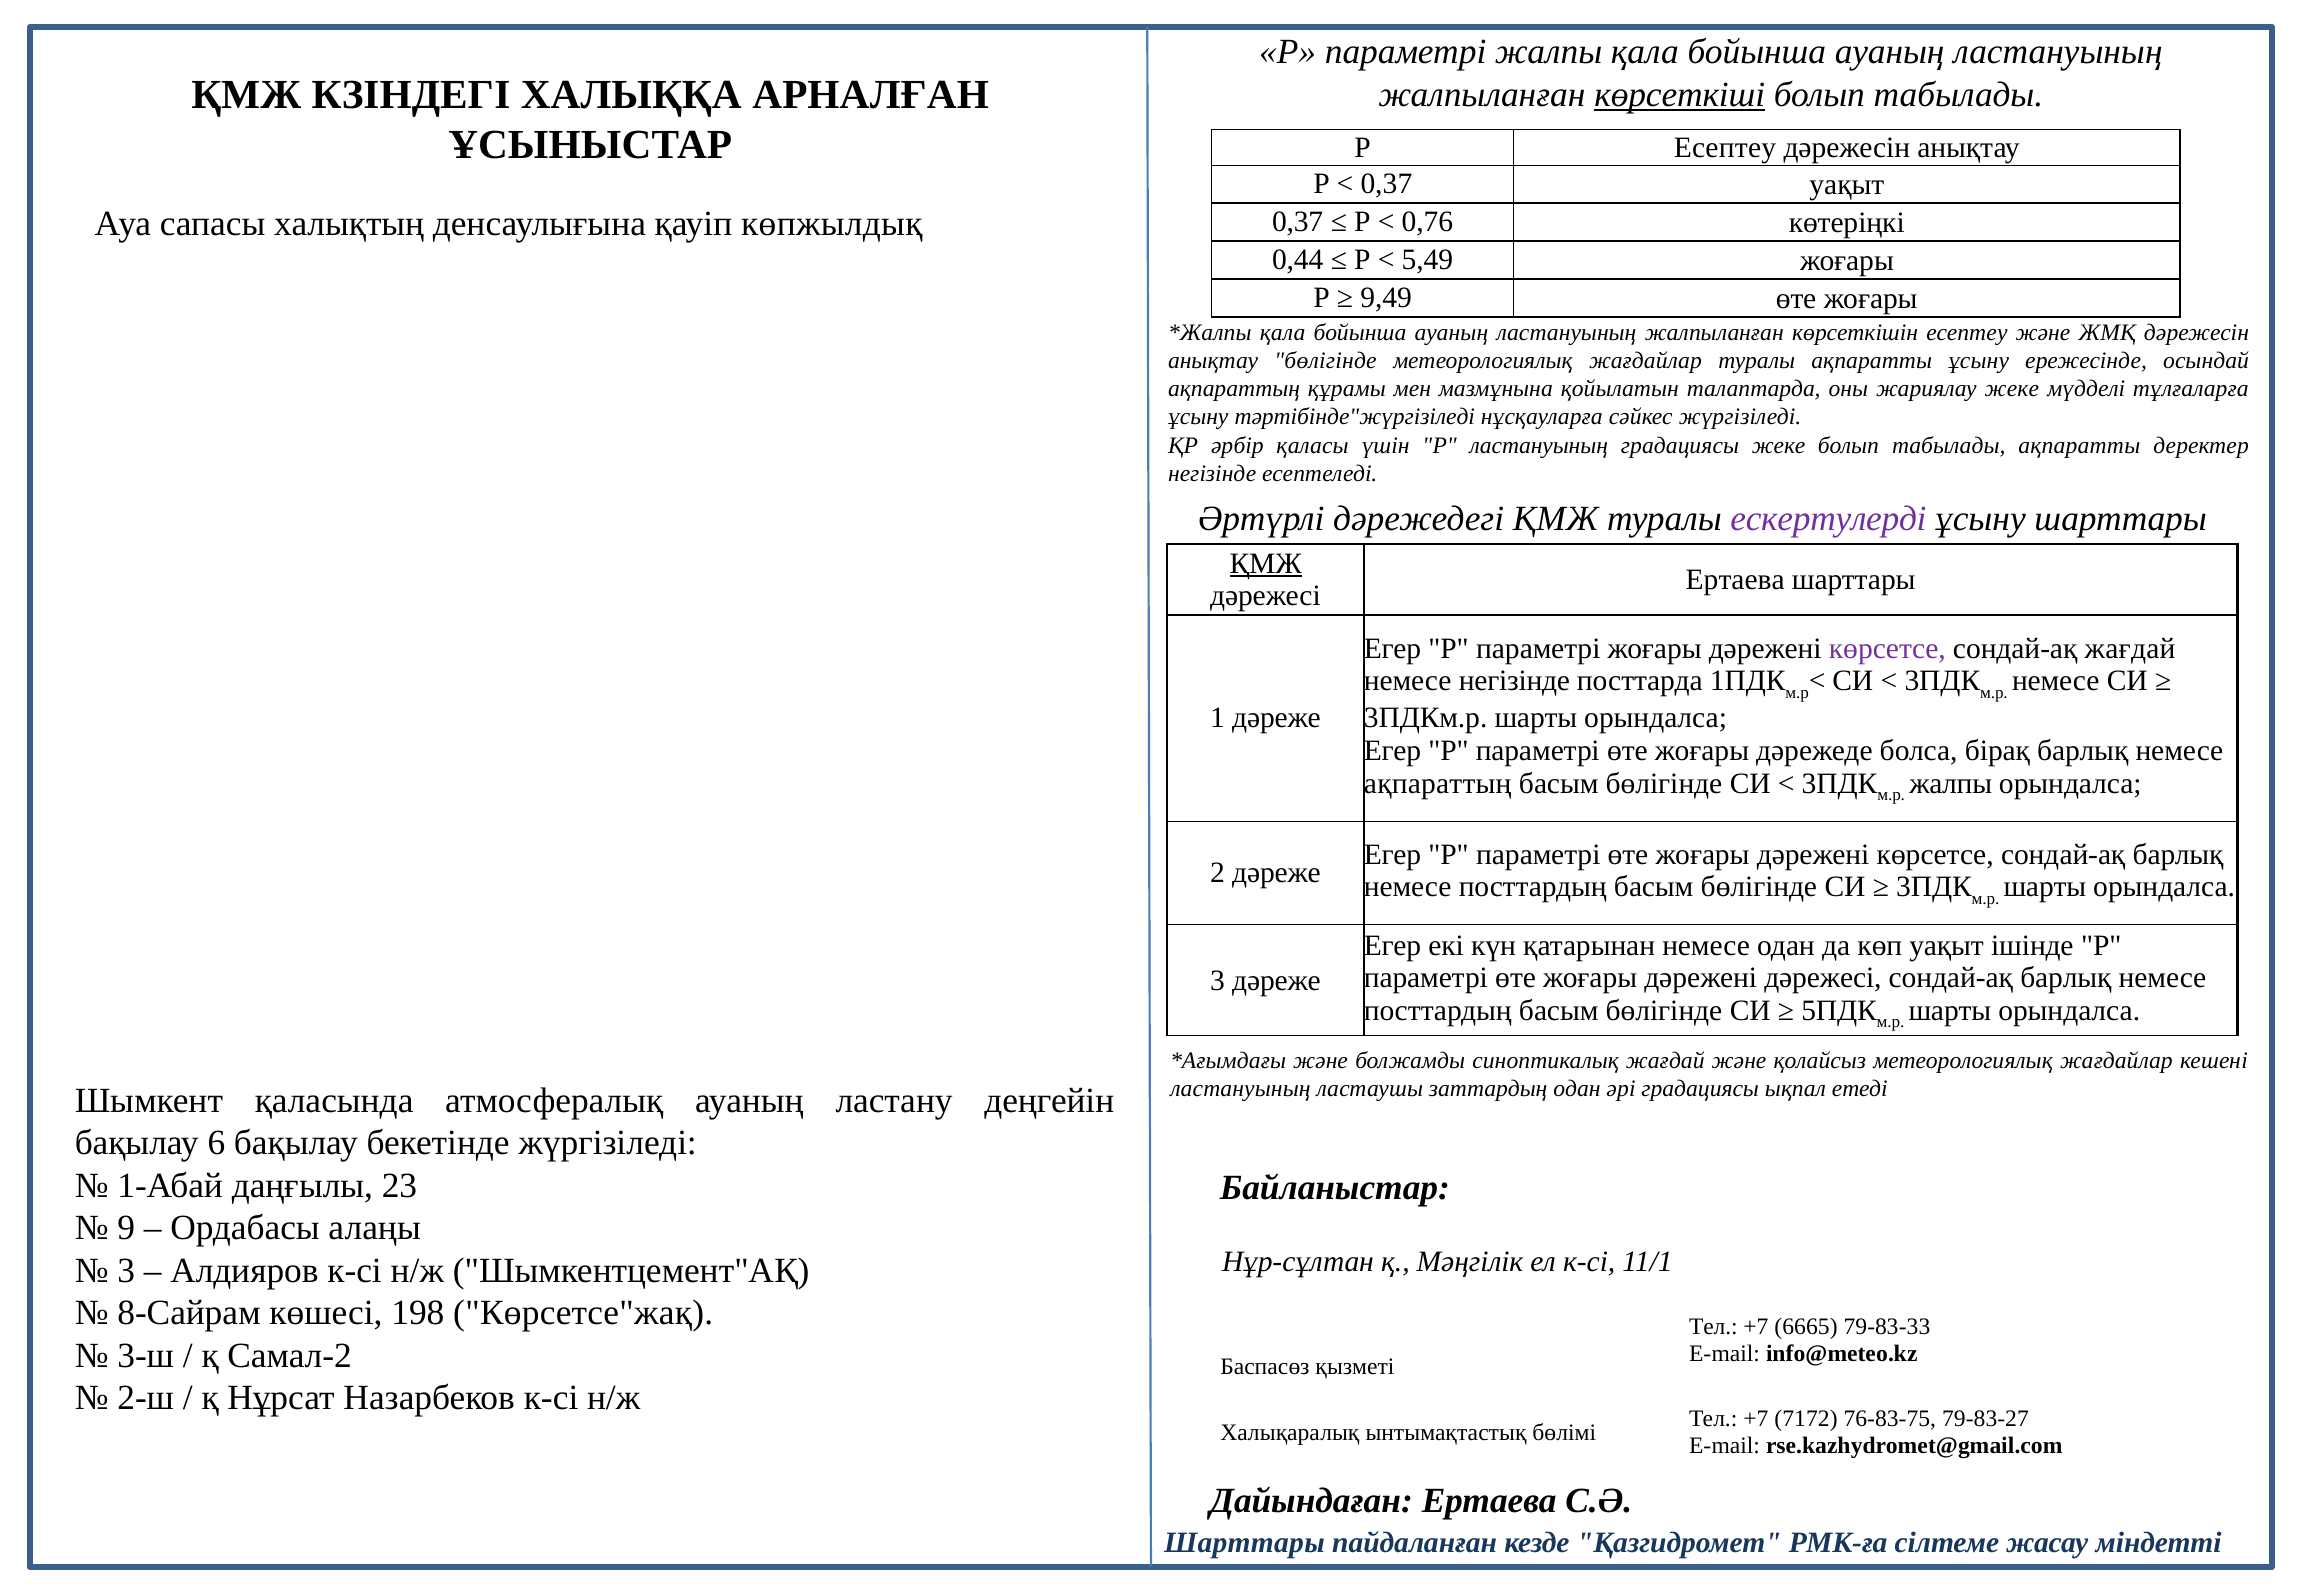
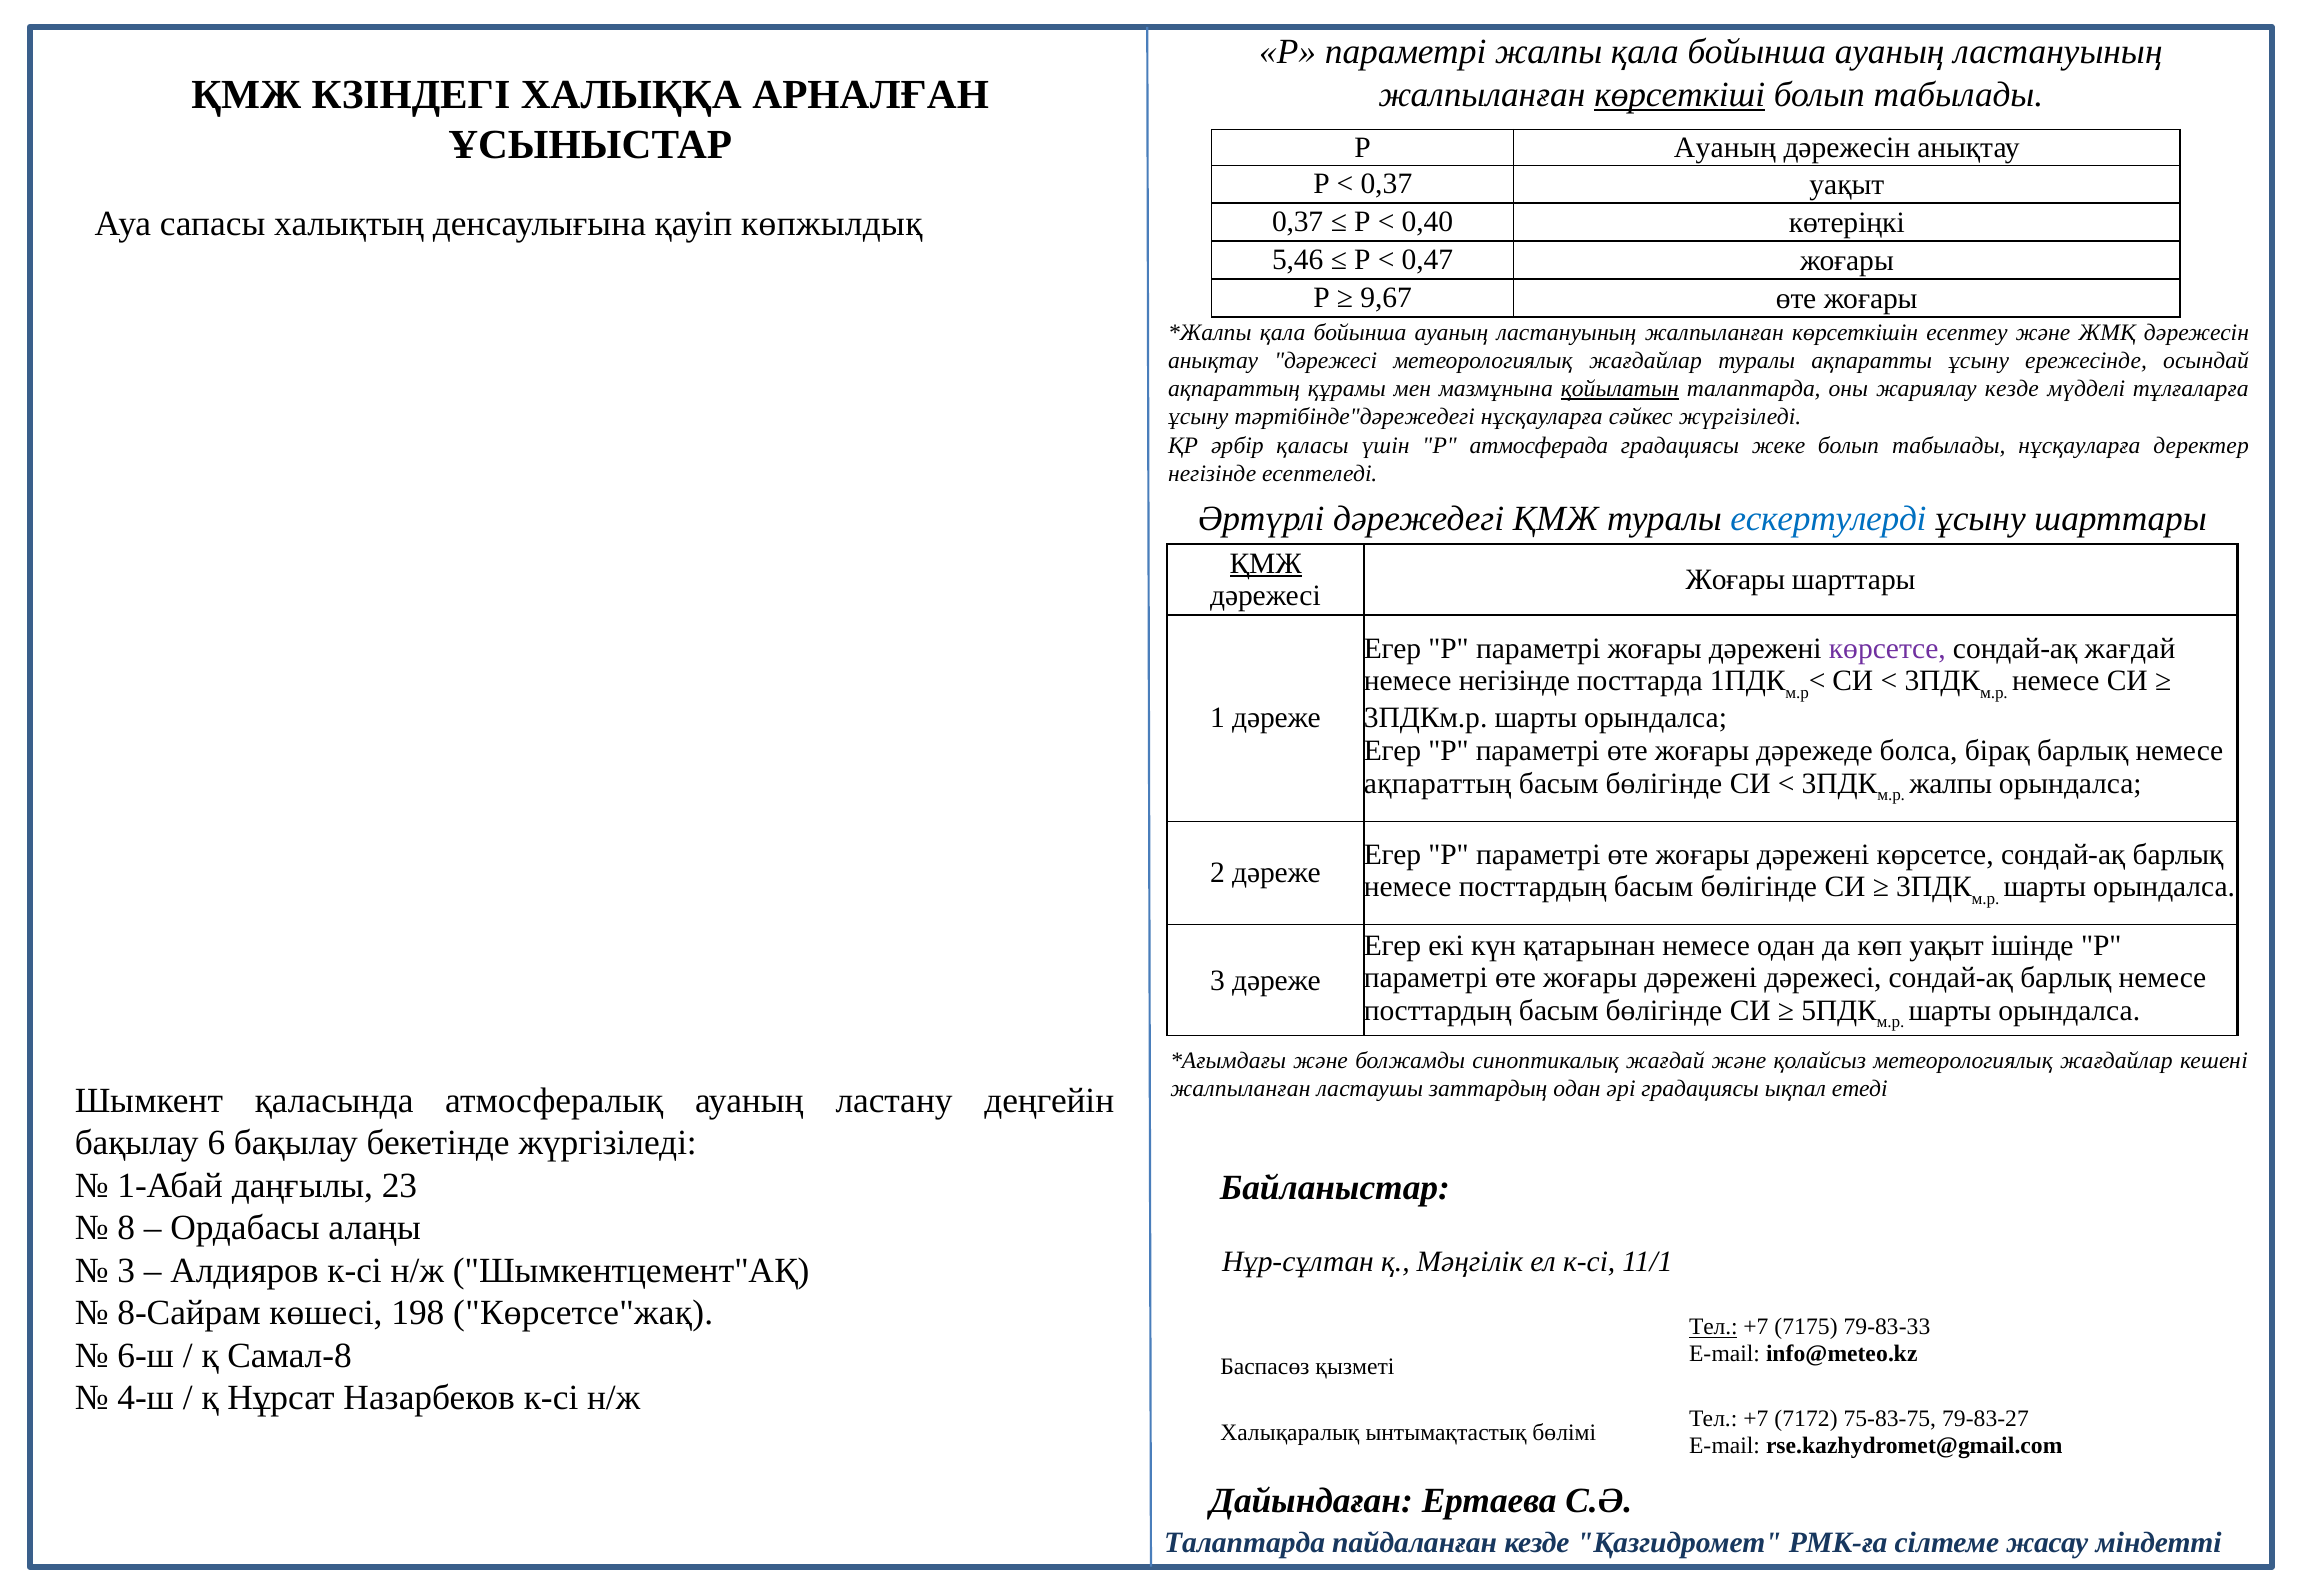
Р Есептеу: Есептеу -> Ауаның
0,76: 0,76 -> 0,40
0,44: 0,44 -> 5,46
5,49: 5,49 -> 0,47
9,49: 9,49 -> 9,67
анықтау бөлігінде: бөлігінде -> дәрежесі
қойылатын underline: none -> present
жариялау жеке: жеке -> кезде
тәртібінде"жүргізіледі: тәртібінде"жүргізіледі -> тәртібінде"дәрежедегі
Р ластануының: ластануының -> атмосферада
табылады ақпаратты: ақпаратты -> нұсқауларға
ескертулерді colour: purple -> blue
Ертаева at (1735, 579): Ертаева -> Жоғары
ластануының at (1240, 1089): ластануының -> жалпыланған
9: 9 -> 8
Тел at (1713, 1327) underline: none -> present
6665: 6665 -> 7175
3-ш: 3-ш -> 6-ш
Самал-2: Самал-2 -> Самал-8
2-ш: 2-ш -> 4-ш
76-83-75: 76-83-75 -> 75-83-75
Шарттары at (1244, 1542): Шарттары -> Талаптарда
